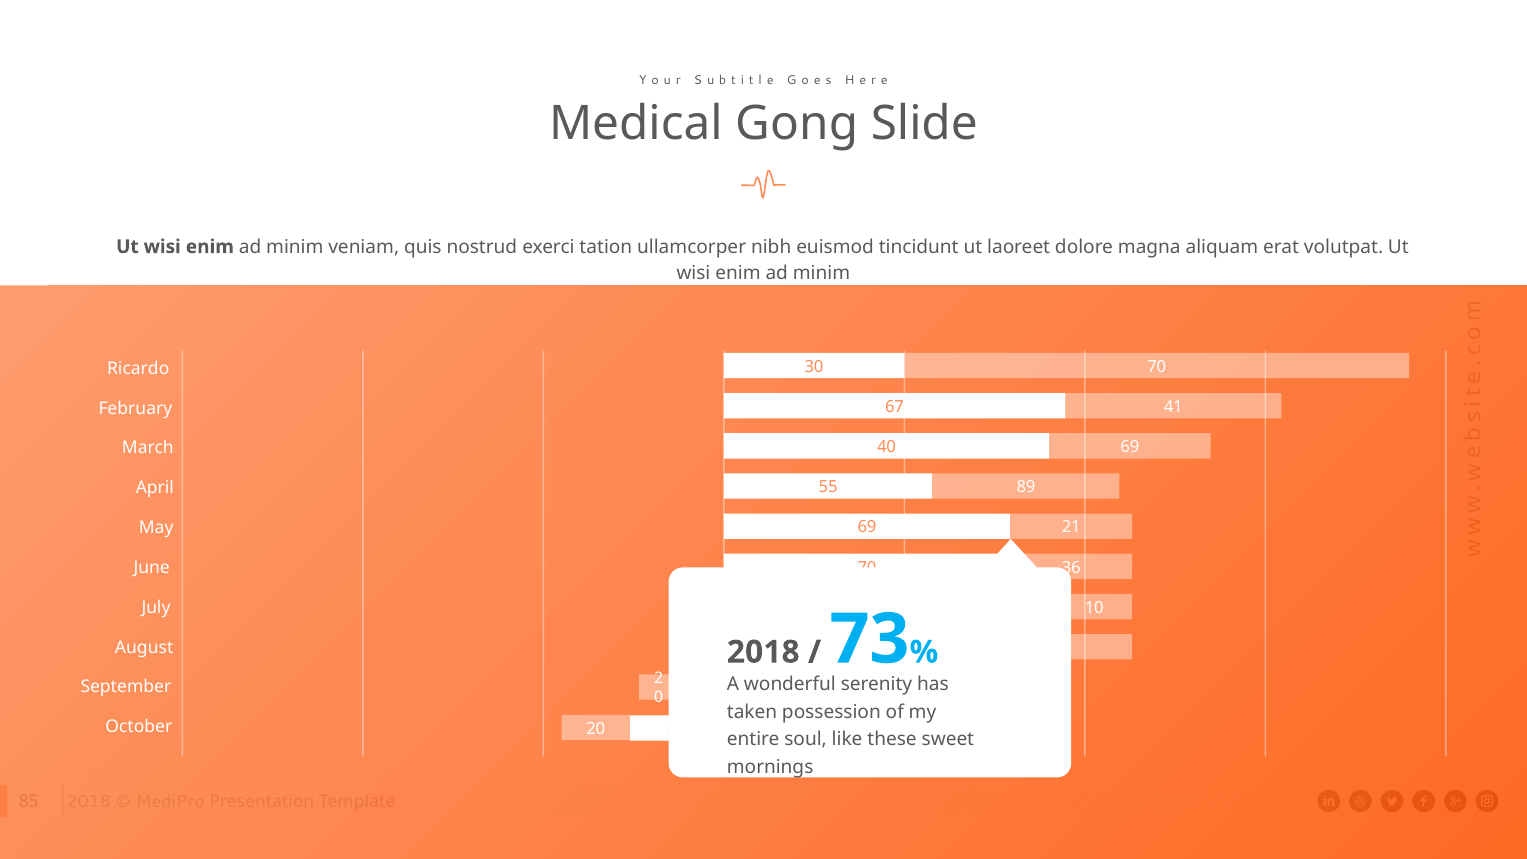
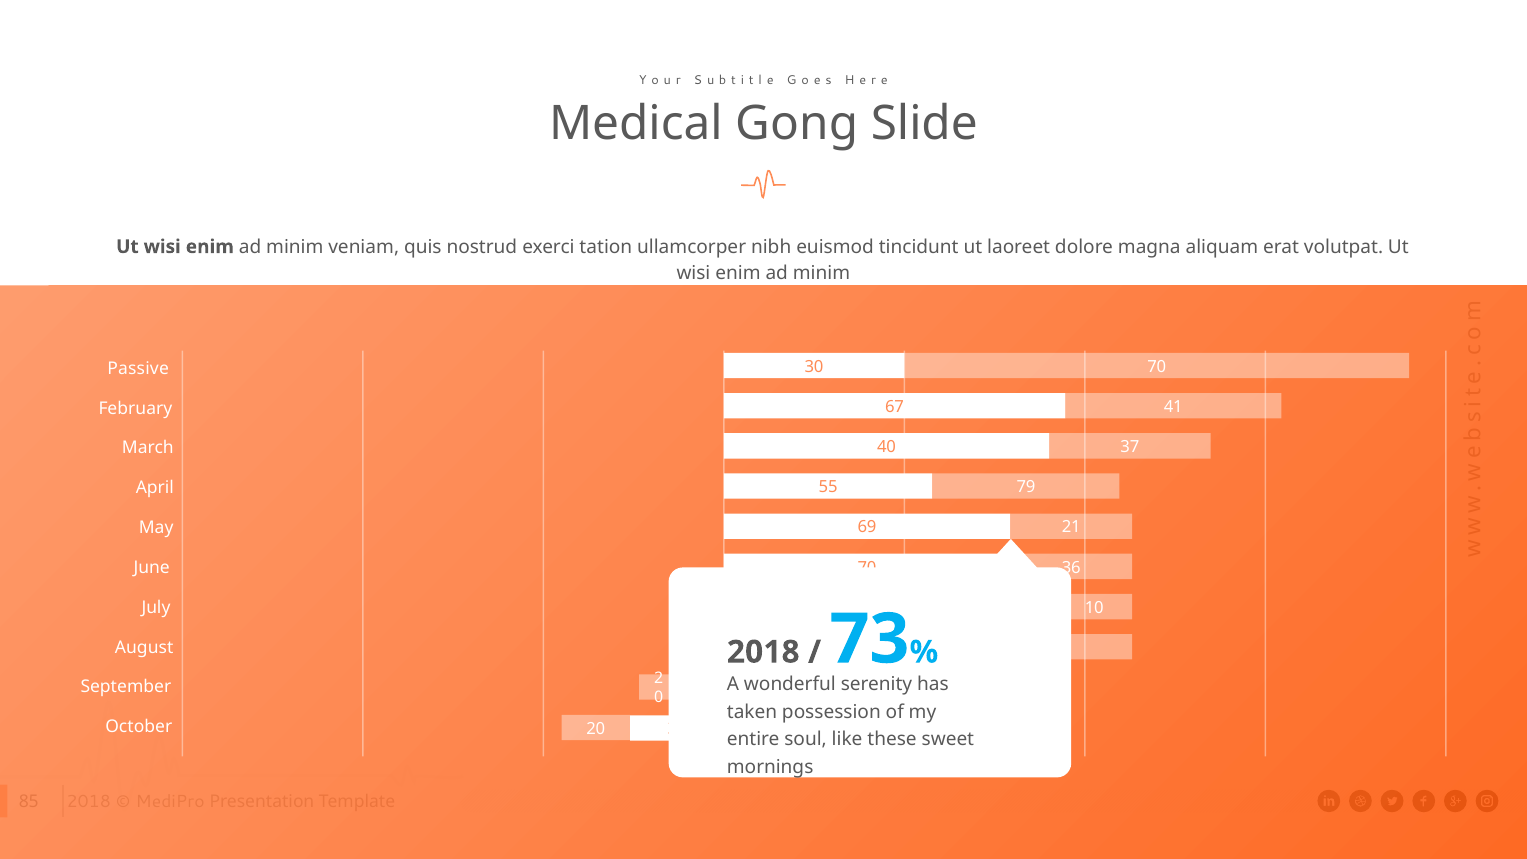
Ricardo: Ricardo -> Passive
40 69: 69 -> 37
89: 89 -> 79
